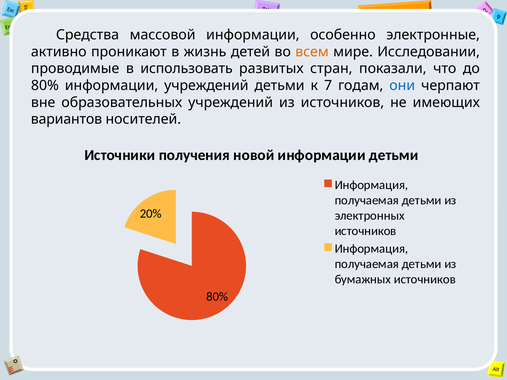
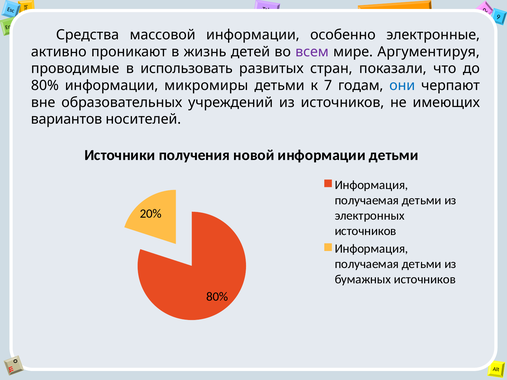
всем colour: orange -> purple
Исследовании: Исследовании -> Аргументируя
информации учреждений: учреждений -> микромиры
